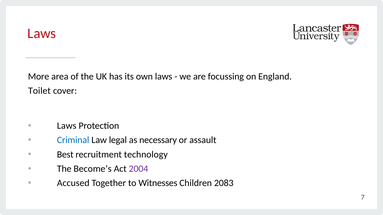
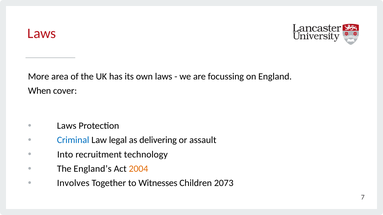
Toilet: Toilet -> When
necessary: necessary -> delivering
Best: Best -> Into
Become’s: Become’s -> England’s
2004 colour: purple -> orange
Accused: Accused -> Involves
2083: 2083 -> 2073
